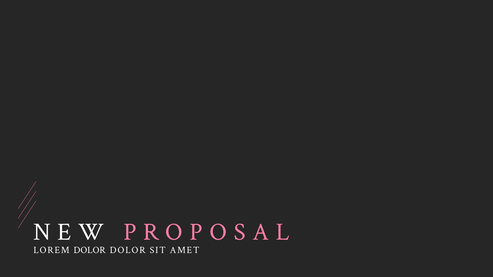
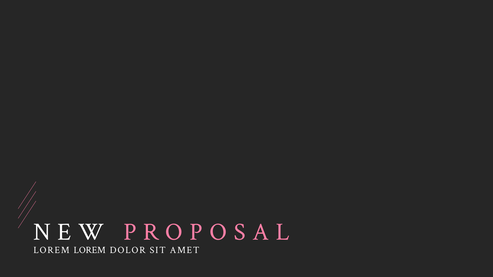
LOREM DOLOR: DOLOR -> LOREM
